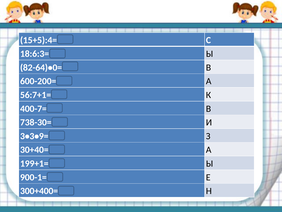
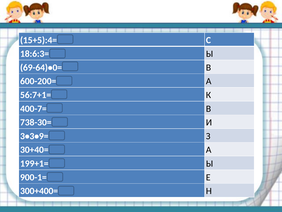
82-64)•0=0: 82-64)•0=0 -> 69-64)•0=0
